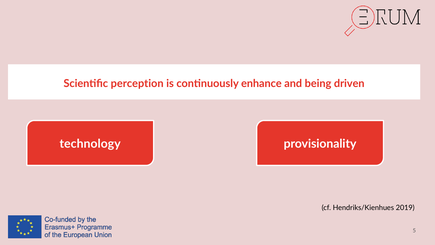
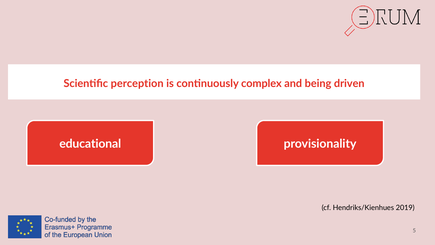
enhance: enhance -> complex
technology: technology -> educational
